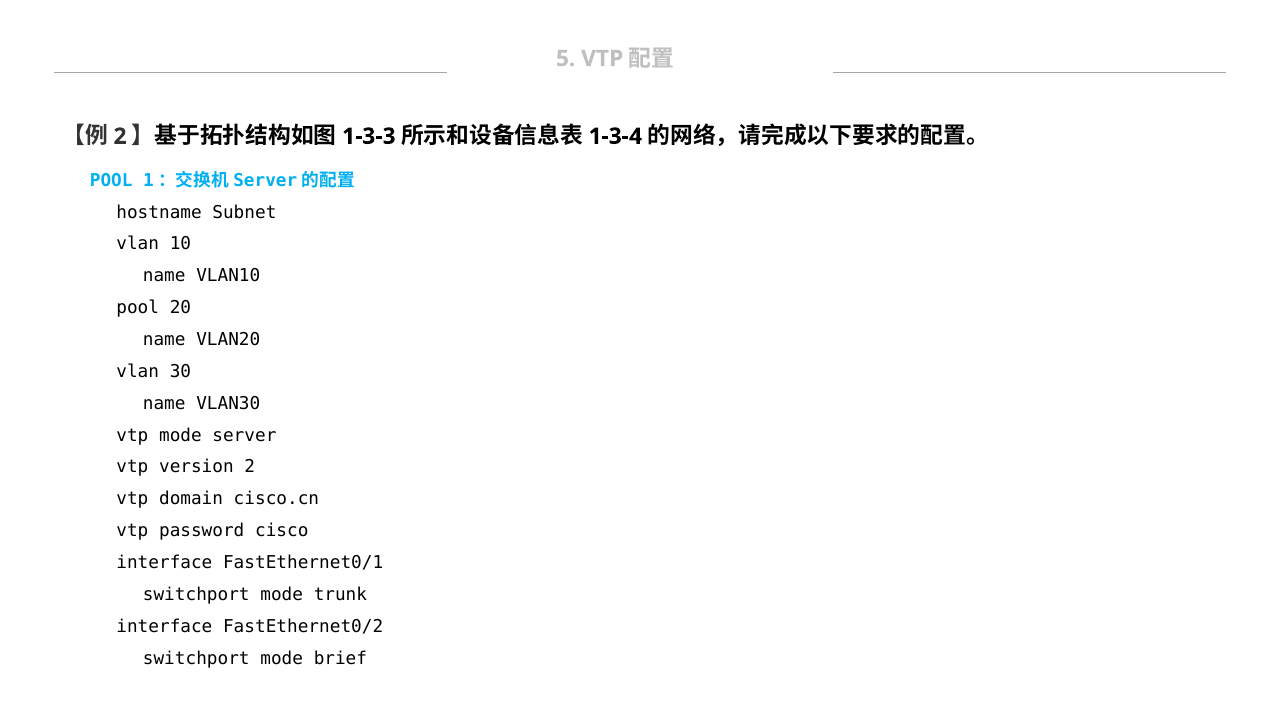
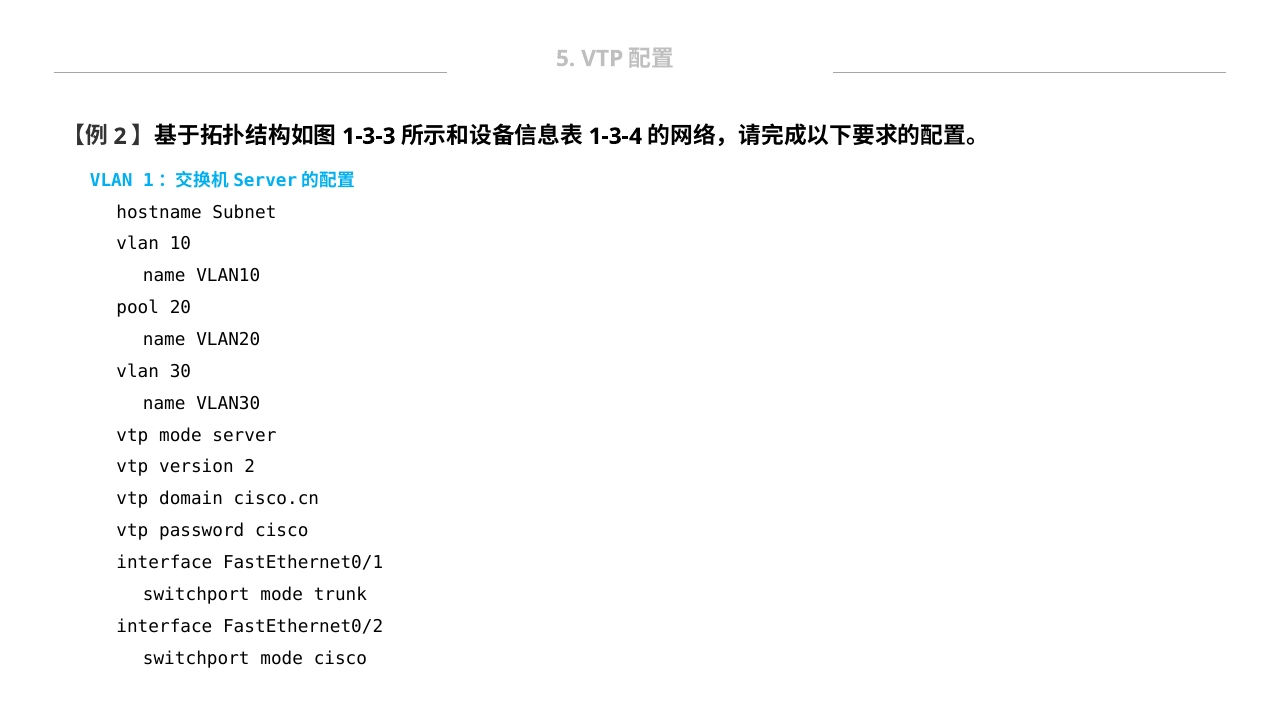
POOL at (111, 180): POOL -> VLAN
mode brief: brief -> cisco
